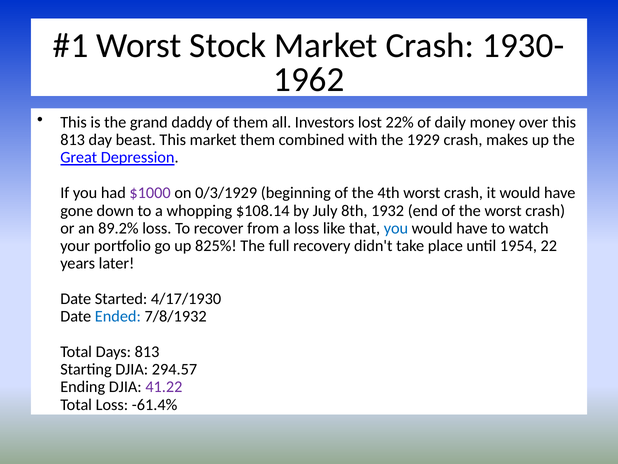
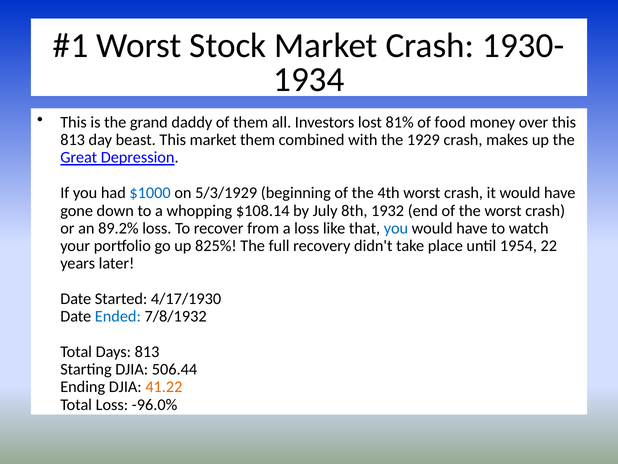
1962: 1962 -> 1934
22%: 22% -> 81%
daily: daily -> food
$1000 colour: purple -> blue
0/3/1929: 0/3/1929 -> 5/3/1929
294.57: 294.57 -> 506.44
41.22 colour: purple -> orange
-61.4%: -61.4% -> -96.0%
